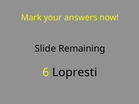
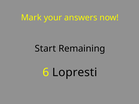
Slide: Slide -> Start
